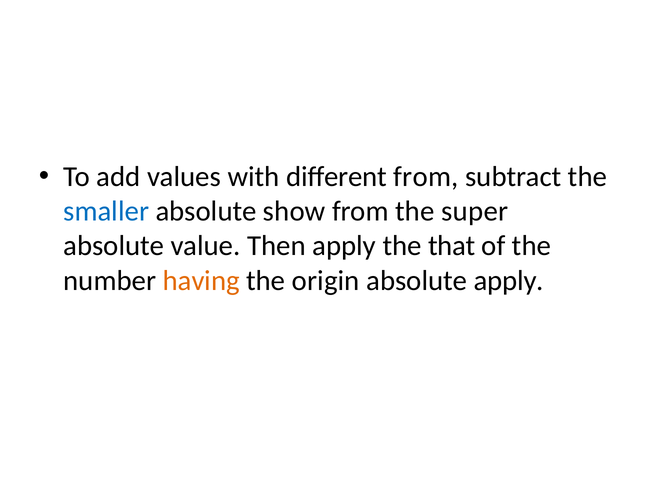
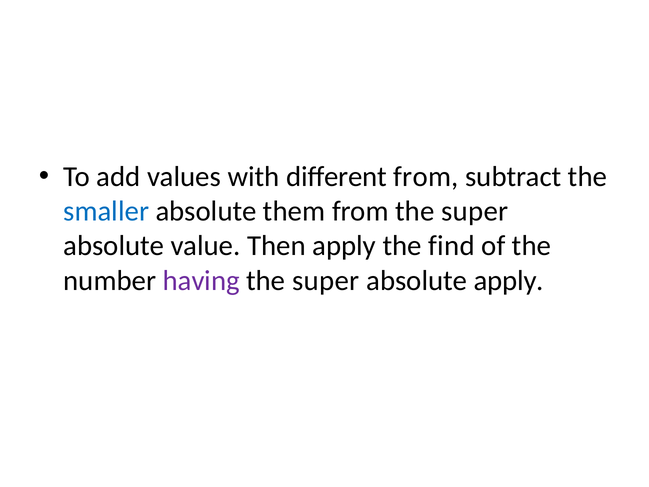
show: show -> them
that: that -> find
having colour: orange -> purple
origin at (326, 280): origin -> super
